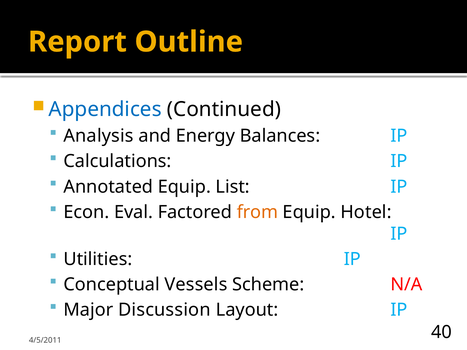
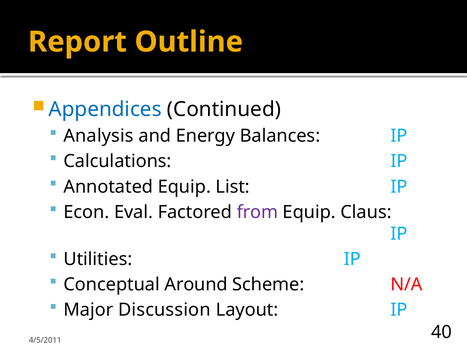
from colour: orange -> purple
Hotel: Hotel -> Claus
Vessels: Vessels -> Around
